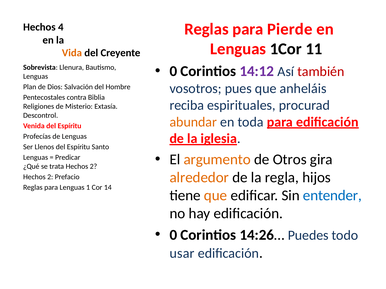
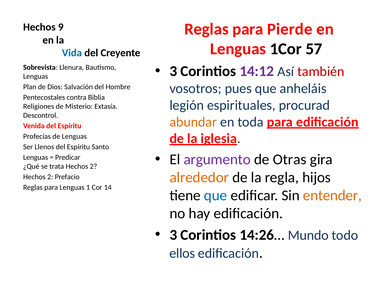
4: 4 -> 9
11: 11 -> 57
Vida colour: orange -> blue
0 at (173, 71): 0 -> 3
reciba: reciba -> legión
argumento colour: orange -> purple
Otros: Otros -> Otras
que at (216, 196) colour: orange -> blue
entender colour: blue -> orange
0 at (173, 235): 0 -> 3
Puedes: Puedes -> Mundo
usar: usar -> ellos
